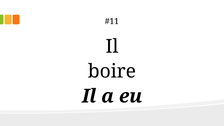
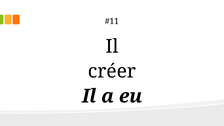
boire: boire -> créer
